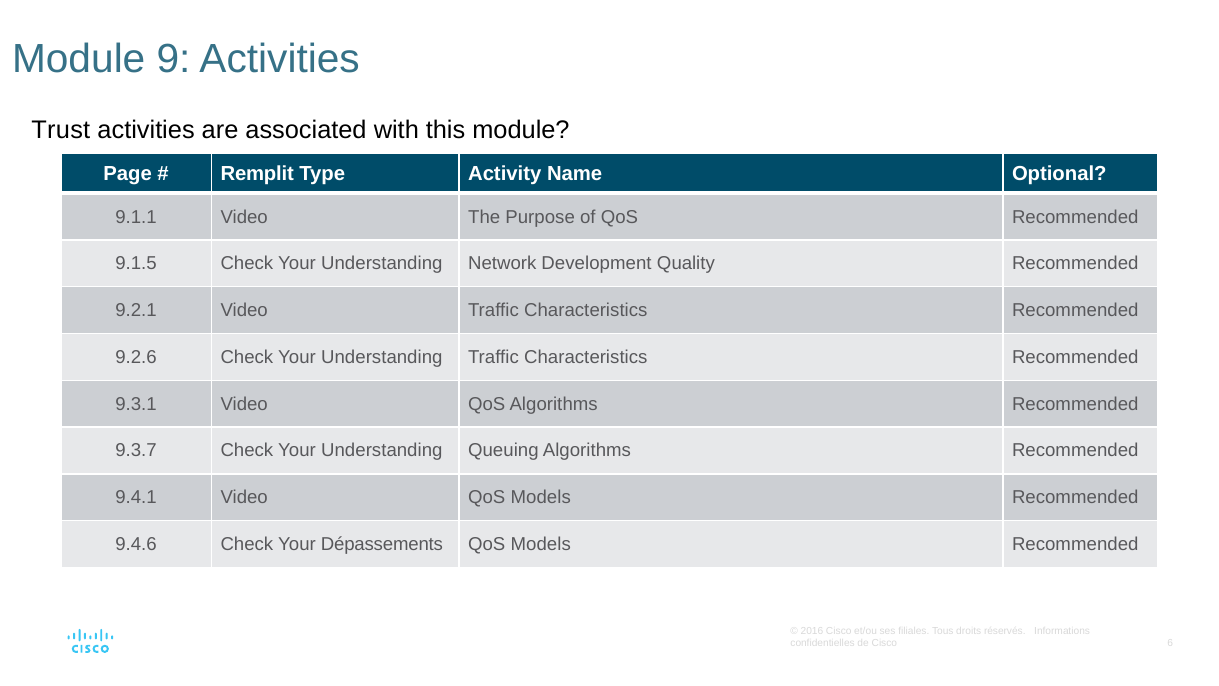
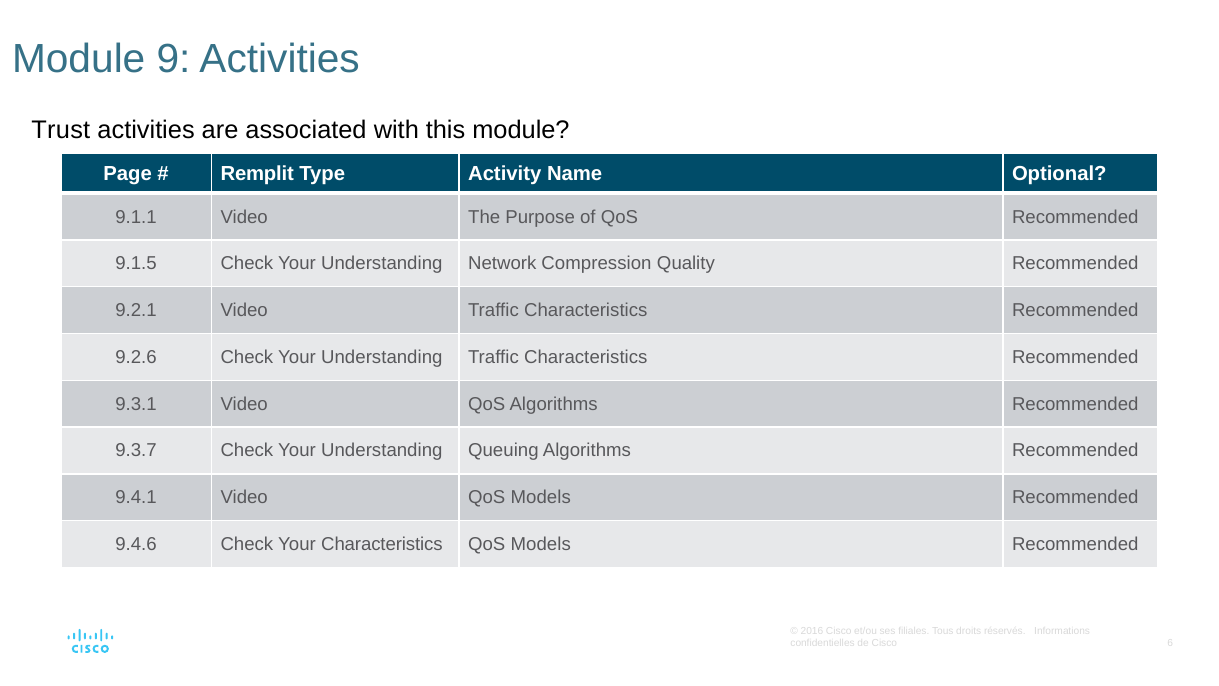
Development: Development -> Compression
Your Dépassements: Dépassements -> Characteristics
